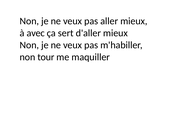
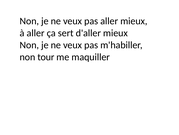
à avec: avec -> aller
